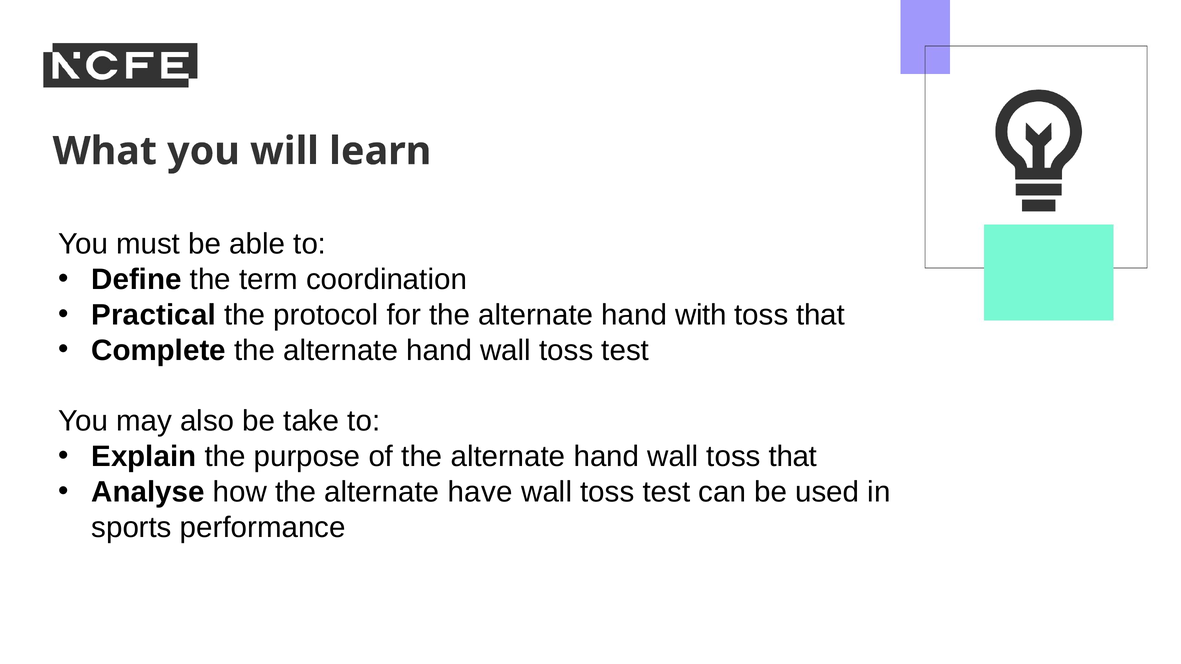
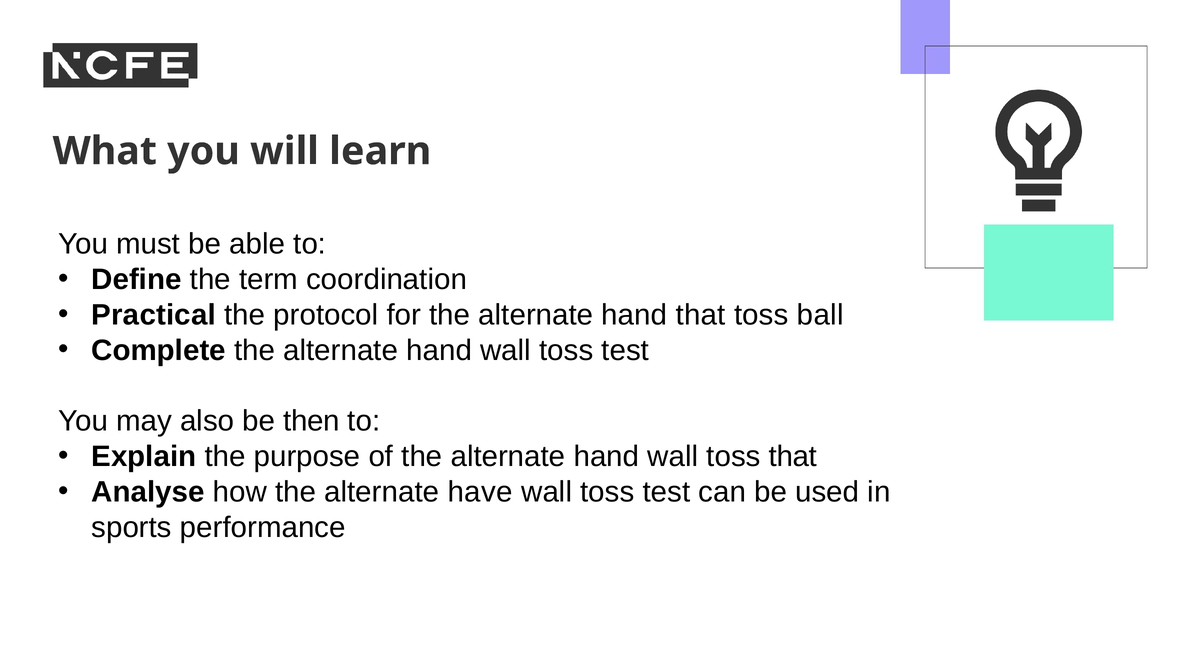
hand with: with -> that
that at (821, 315): that -> ball
take: take -> then
